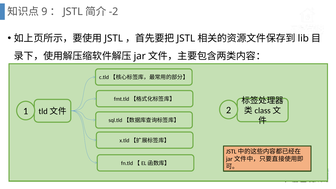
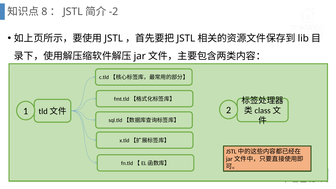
9: 9 -> 8
